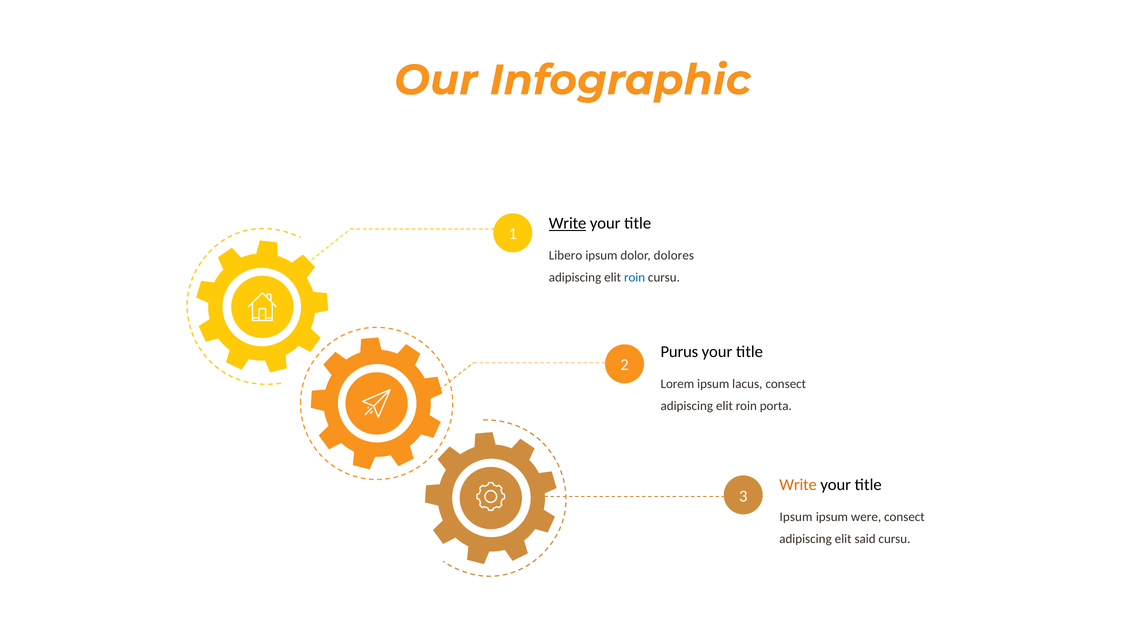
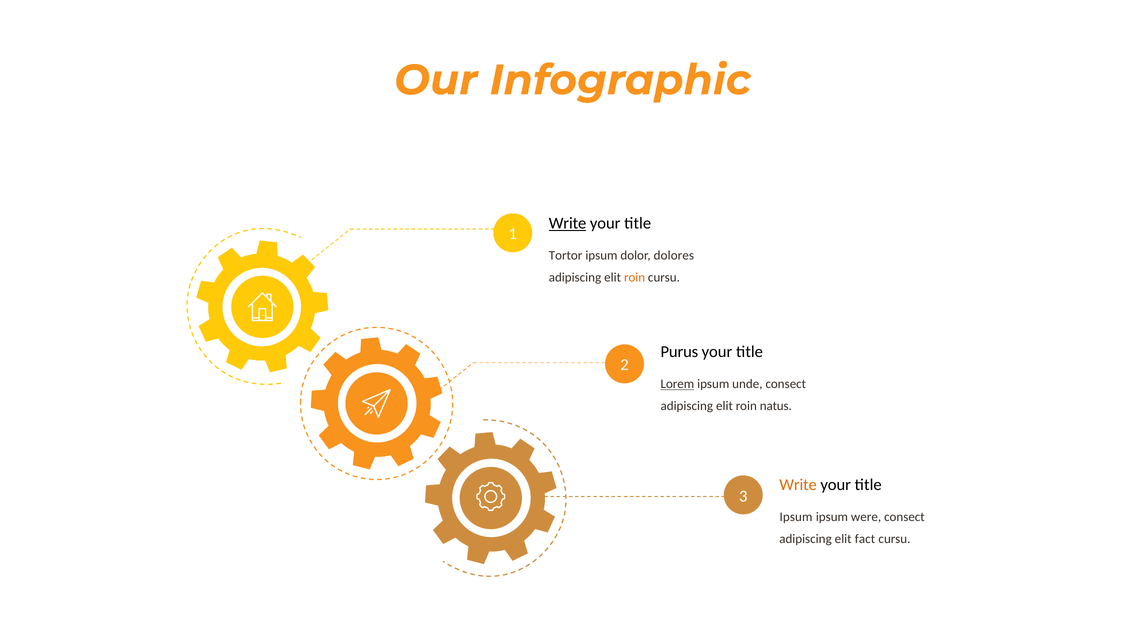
Libero: Libero -> Tortor
roin at (635, 277) colour: blue -> orange
Lorem underline: none -> present
lacus: lacus -> unde
porta: porta -> natus
said: said -> fact
